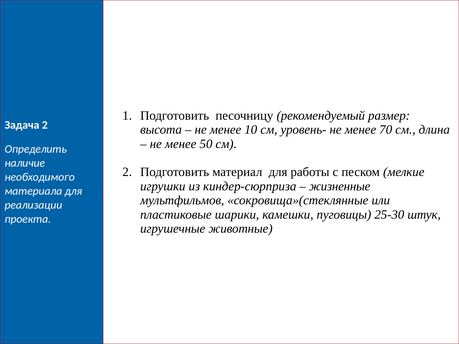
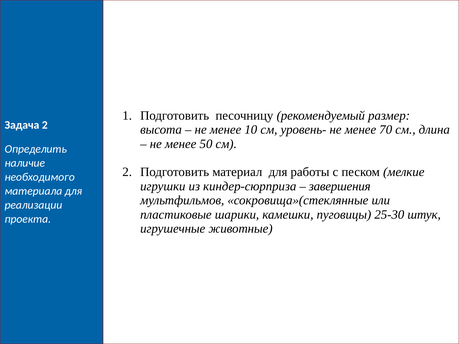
жизненные: жизненные -> завершения
